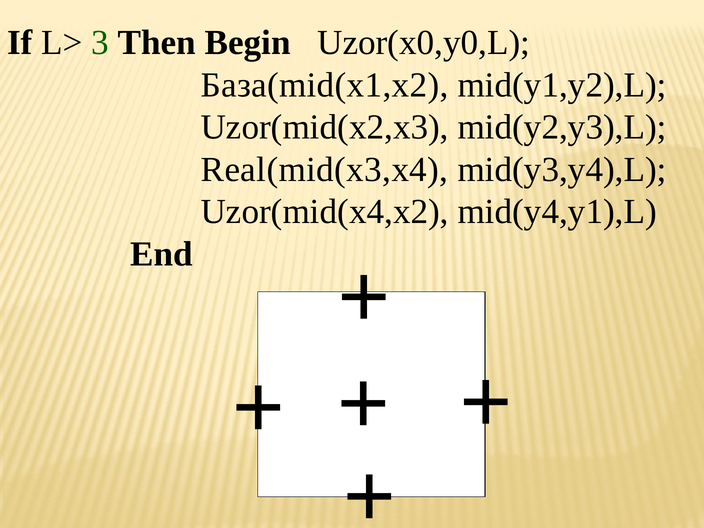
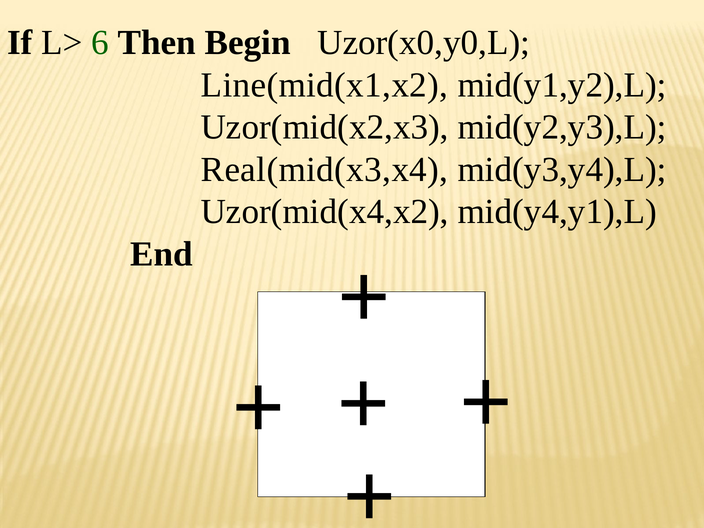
3: 3 -> 6
База(mid(x1,x2: База(mid(x1,x2 -> Line(mid(x1,x2
